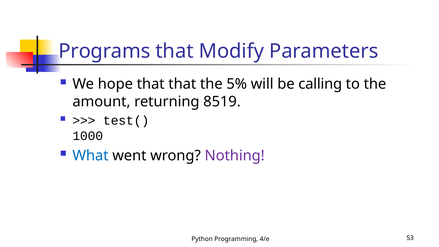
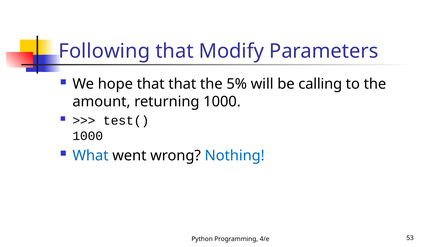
Programs: Programs -> Following
returning 8519: 8519 -> 1000
Nothing colour: purple -> blue
